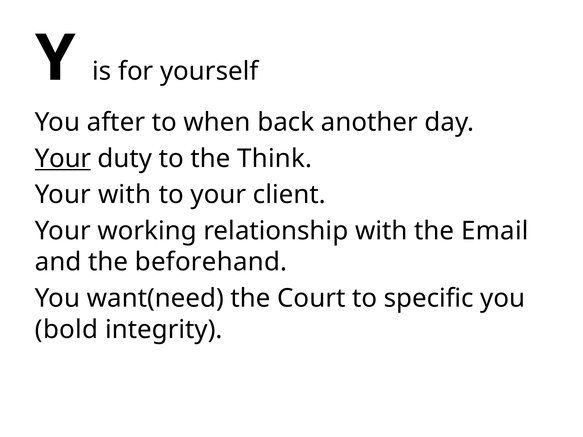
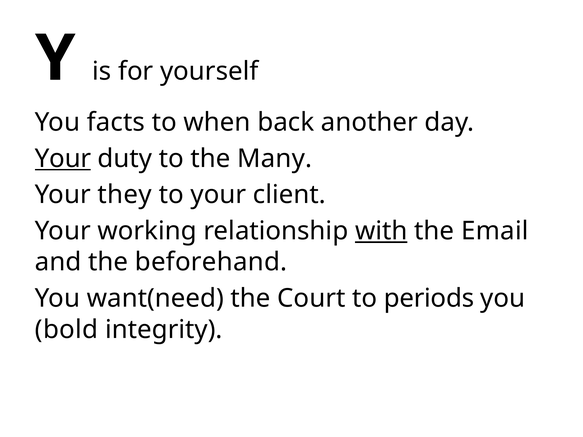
after: after -> facts
Think: Think -> Many
Your with: with -> they
with at (381, 231) underline: none -> present
specific: specific -> periods
